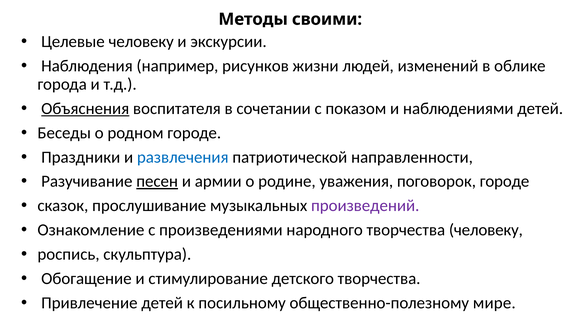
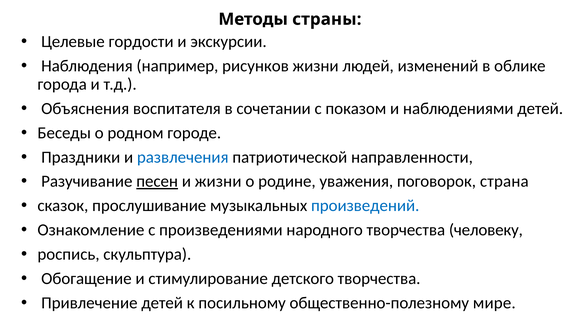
своими: своими -> страны
Целевые человеку: человеку -> гордости
Объяснения underline: present -> none
и армии: армии -> жизни
поговорок городе: городе -> страна
произведений colour: purple -> blue
